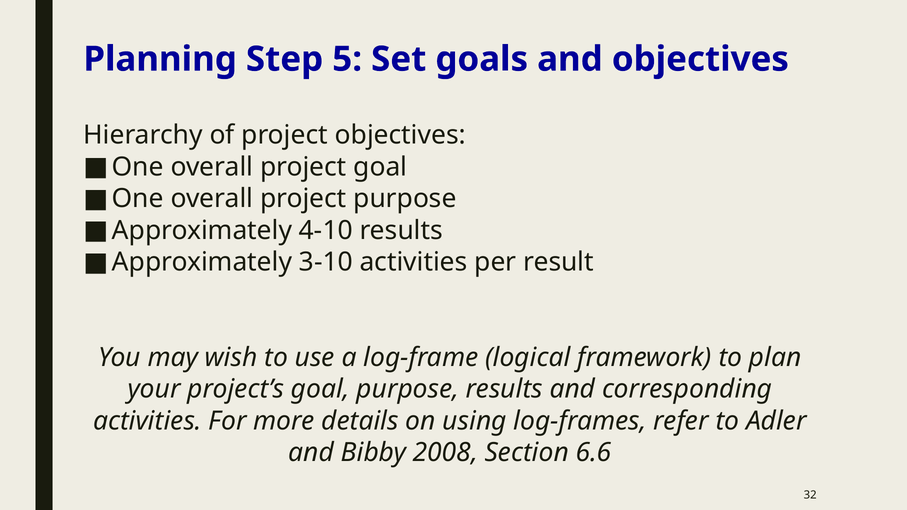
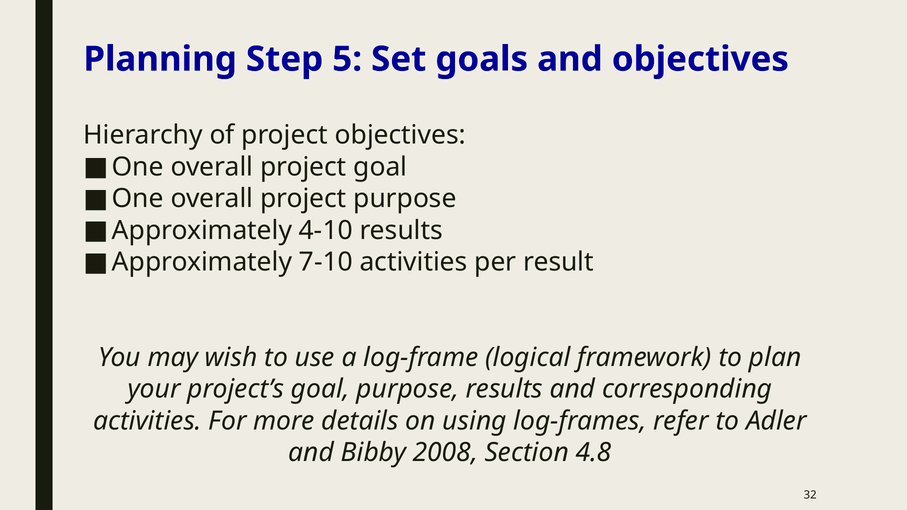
3-10: 3-10 -> 7-10
6.6: 6.6 -> 4.8
